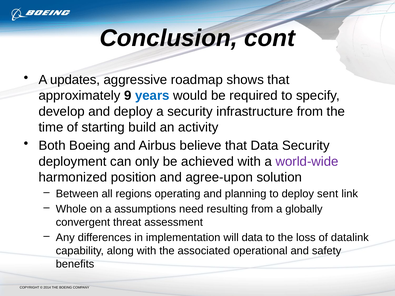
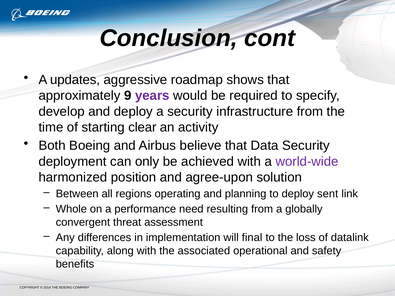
years colour: blue -> purple
build: build -> clear
assumptions: assumptions -> performance
will data: data -> final
